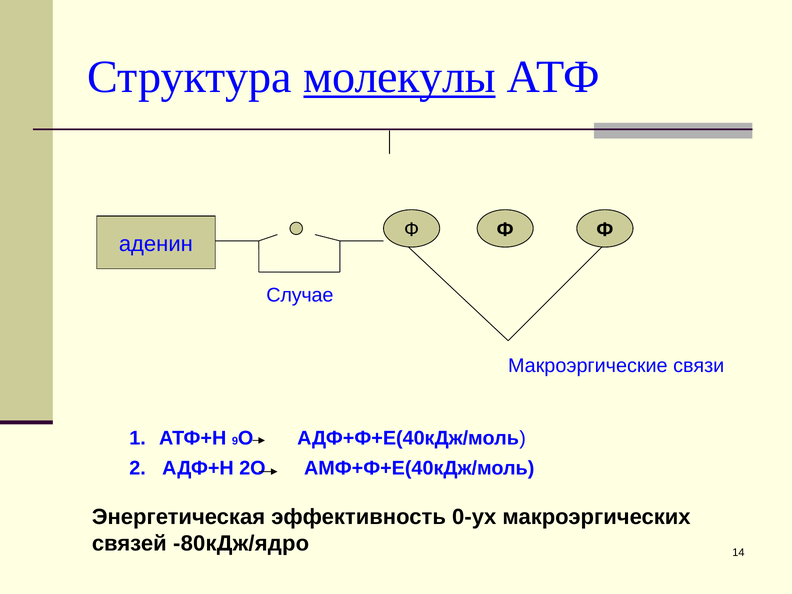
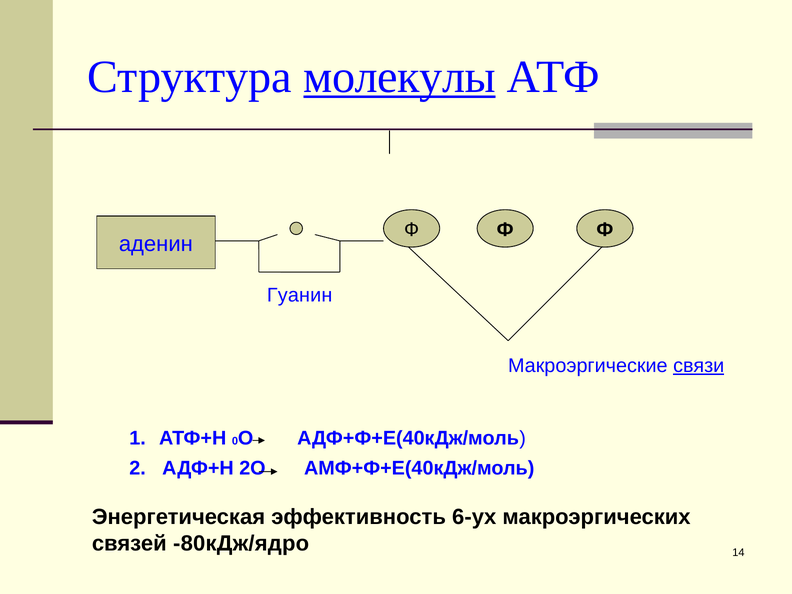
Случае: Случае -> Гуанин
связи underline: none -> present
9: 9 -> 0
0-ух: 0-ух -> 6-ух
